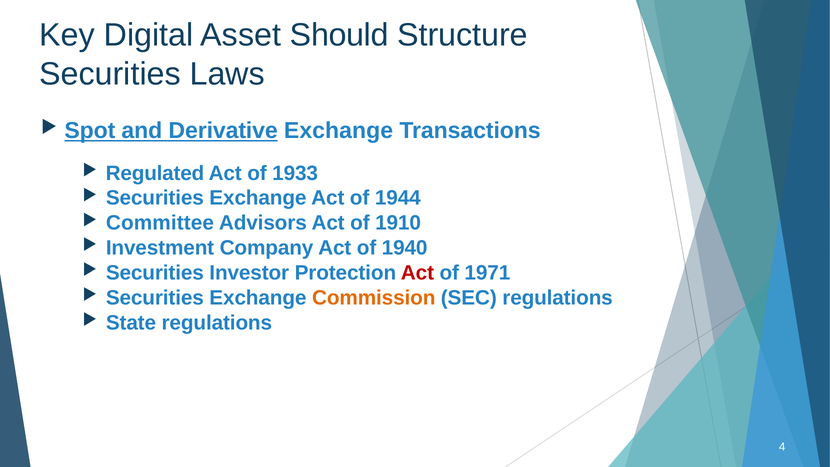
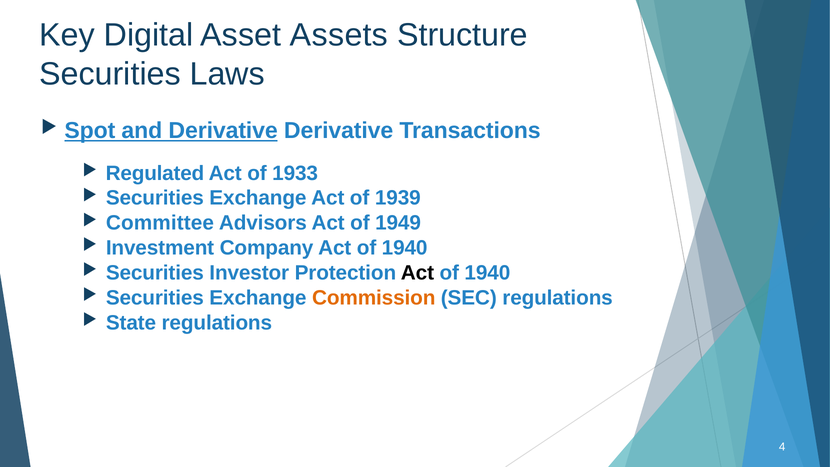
Should: Should -> Assets
Derivative Exchange: Exchange -> Derivative
1944: 1944 -> 1939
1910: 1910 -> 1949
Act at (417, 273) colour: red -> black
1971 at (487, 273): 1971 -> 1940
